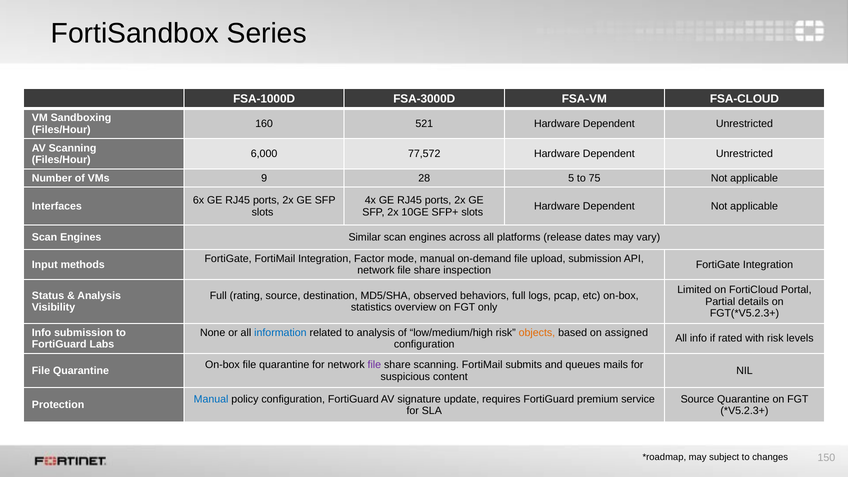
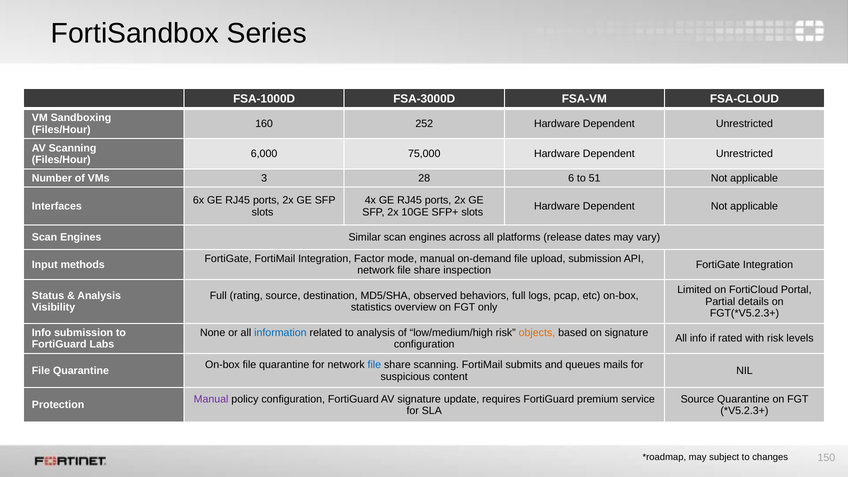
521: 521 -> 252
77,572: 77,572 -> 75,000
9: 9 -> 3
5: 5 -> 6
75: 75 -> 51
on assigned: assigned -> signature
file at (374, 365) colour: purple -> blue
Manual at (211, 399) colour: blue -> purple
